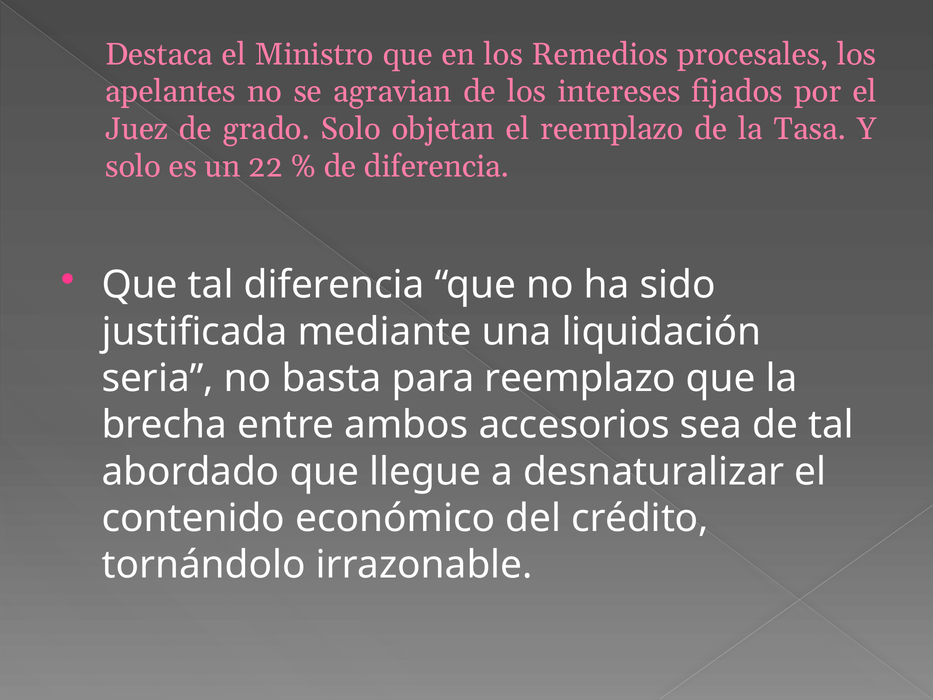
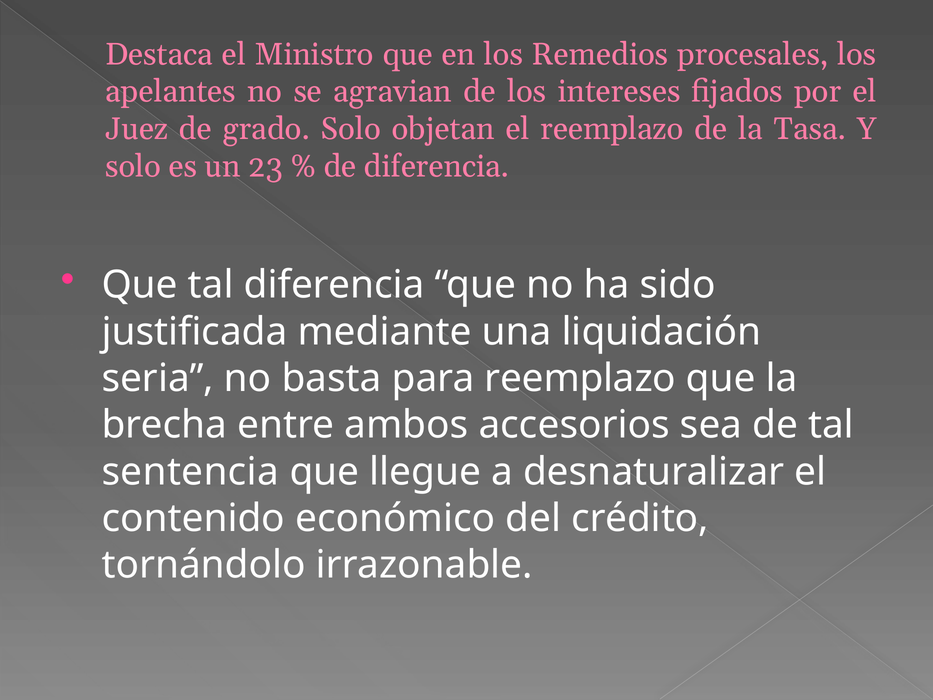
22: 22 -> 23
abordado: abordado -> sentencia
